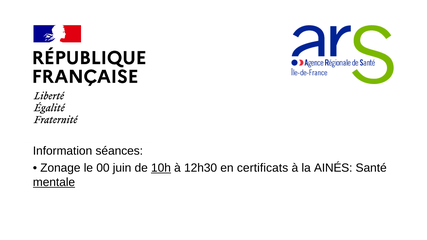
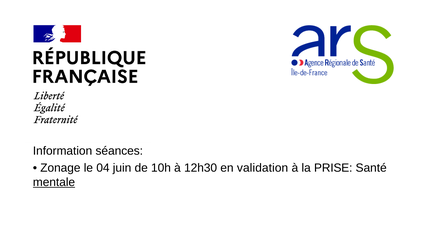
00: 00 -> 04
10h underline: present -> none
certificats: certificats -> validation
AINÉS: AINÉS -> PRISE
